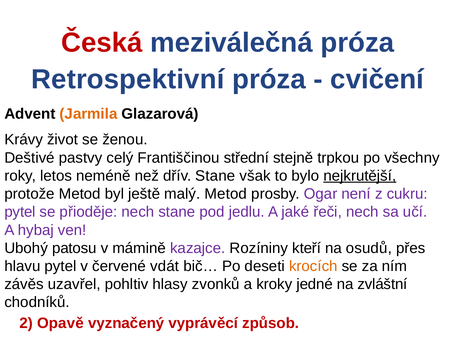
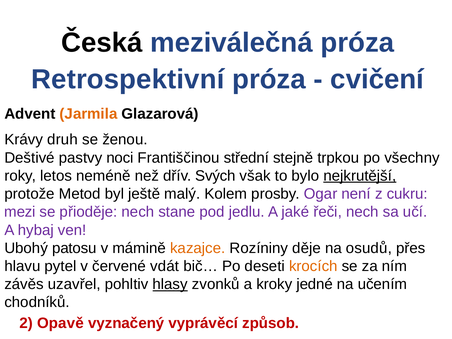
Česká colour: red -> black
život: život -> druh
celý: celý -> noci
dřív Stane: Stane -> Svých
malý Metod: Metod -> Kolem
pytel at (20, 212): pytel -> mezi
kazajce colour: purple -> orange
kteří: kteří -> děje
hlasy underline: none -> present
zvláštní: zvláštní -> učením
